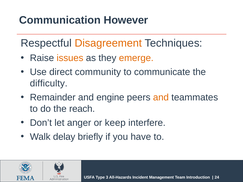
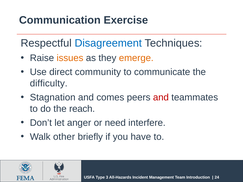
However: However -> Exercise
Disagreement colour: orange -> blue
Remainder: Remainder -> Stagnation
engine: engine -> comes
and at (161, 98) colour: orange -> red
keep: keep -> need
delay: delay -> other
